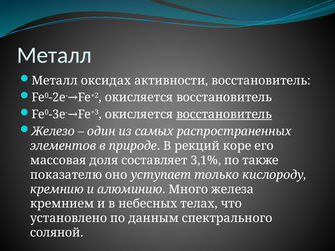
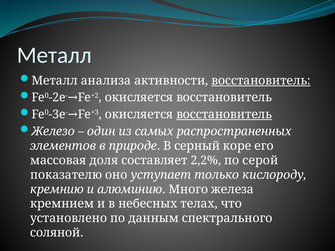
оксидах: оксидах -> анализа
восстановитель at (261, 81) underline: none -> present
рекций: рекций -> серный
3,1%: 3,1% -> 2,2%
также: также -> серой
